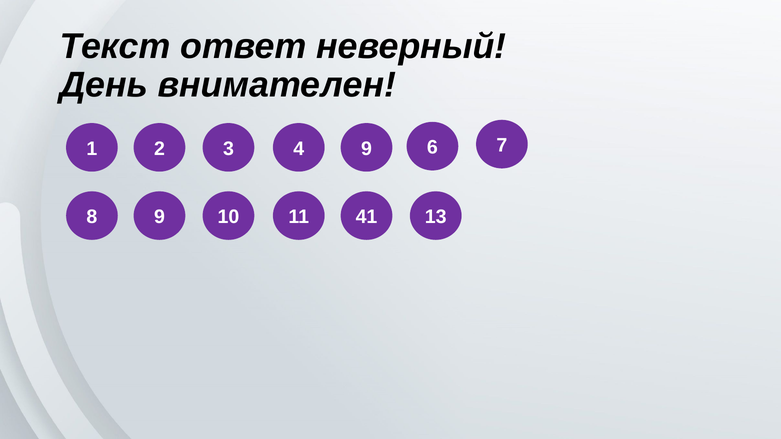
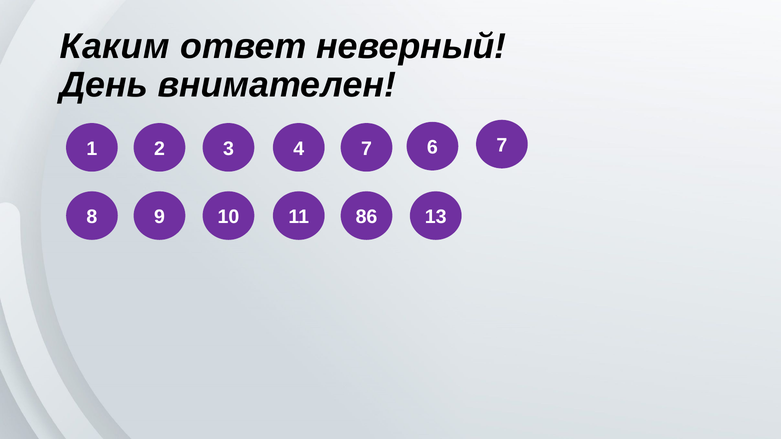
Текст: Текст -> Каким
1 9: 9 -> 7
41: 41 -> 86
